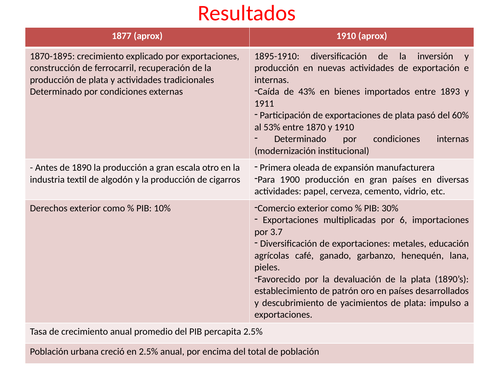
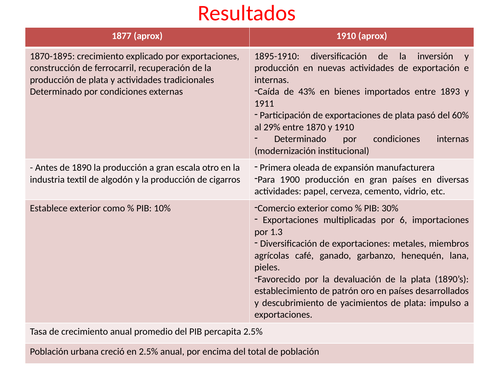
53%: 53% -> 29%
Derechos: Derechos -> Establece
3.7: 3.7 -> 1.3
educación: educación -> miembros
